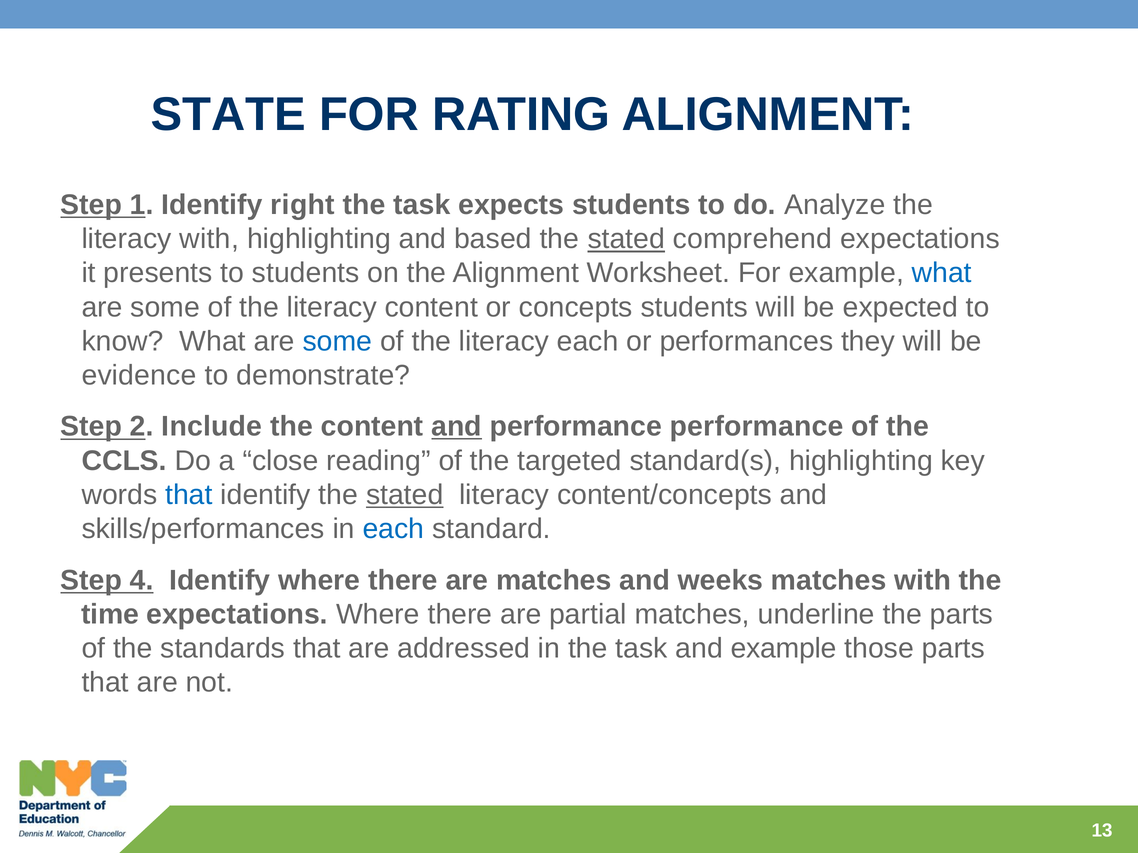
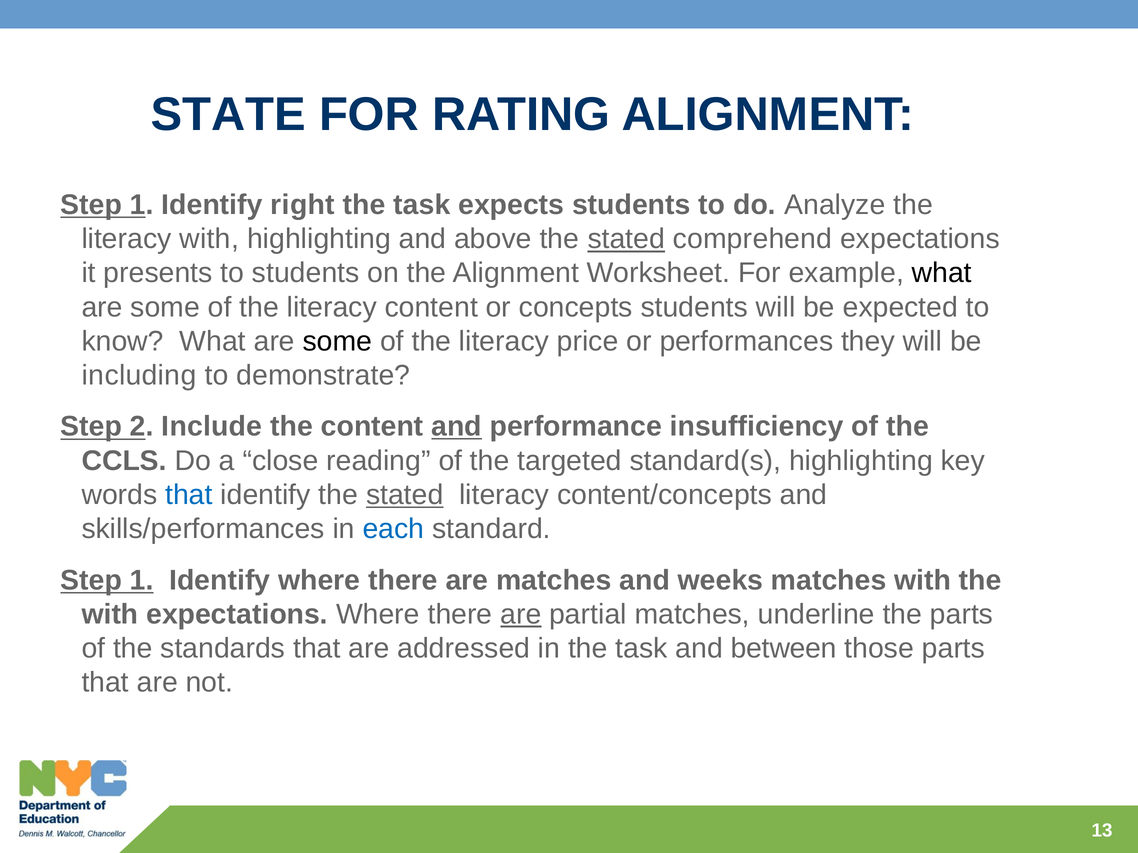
based: based -> above
what at (942, 273) colour: blue -> black
some at (337, 342) colour: blue -> black
literacy each: each -> price
evidence: evidence -> including
performance performance: performance -> insufficiency
4 at (142, 580): 4 -> 1
time at (110, 615): time -> with
are at (521, 615) underline: none -> present
and example: example -> between
